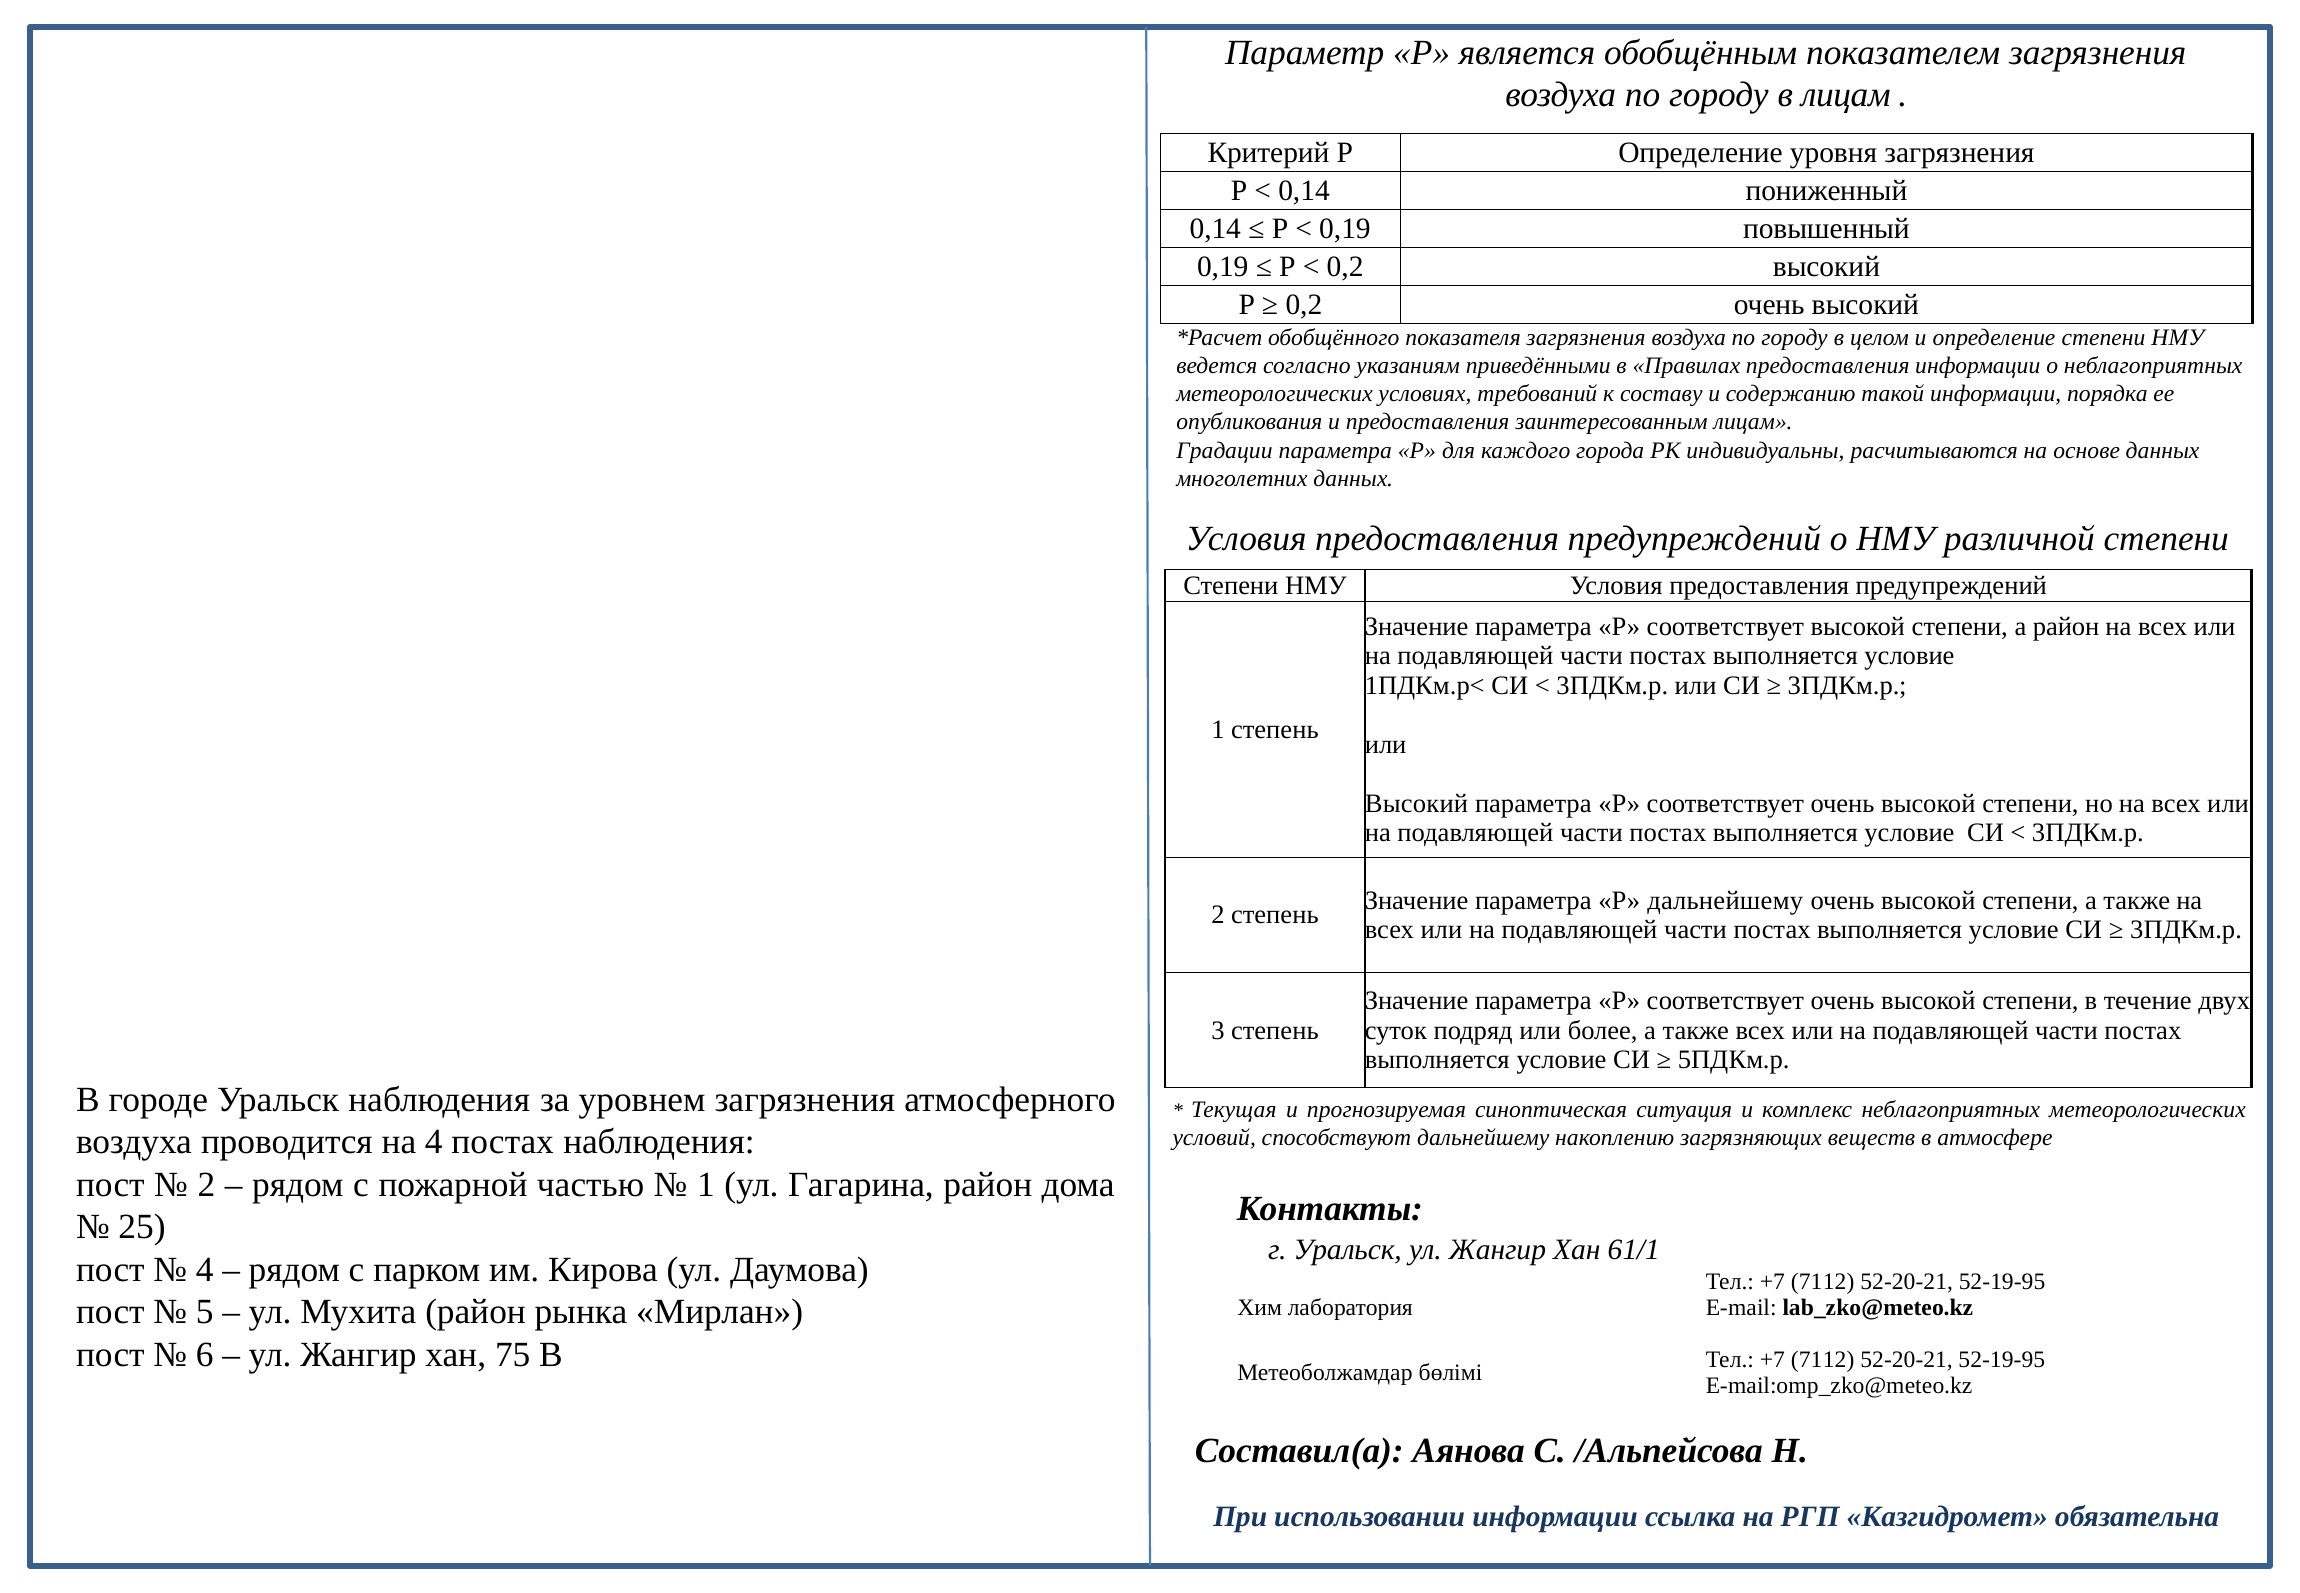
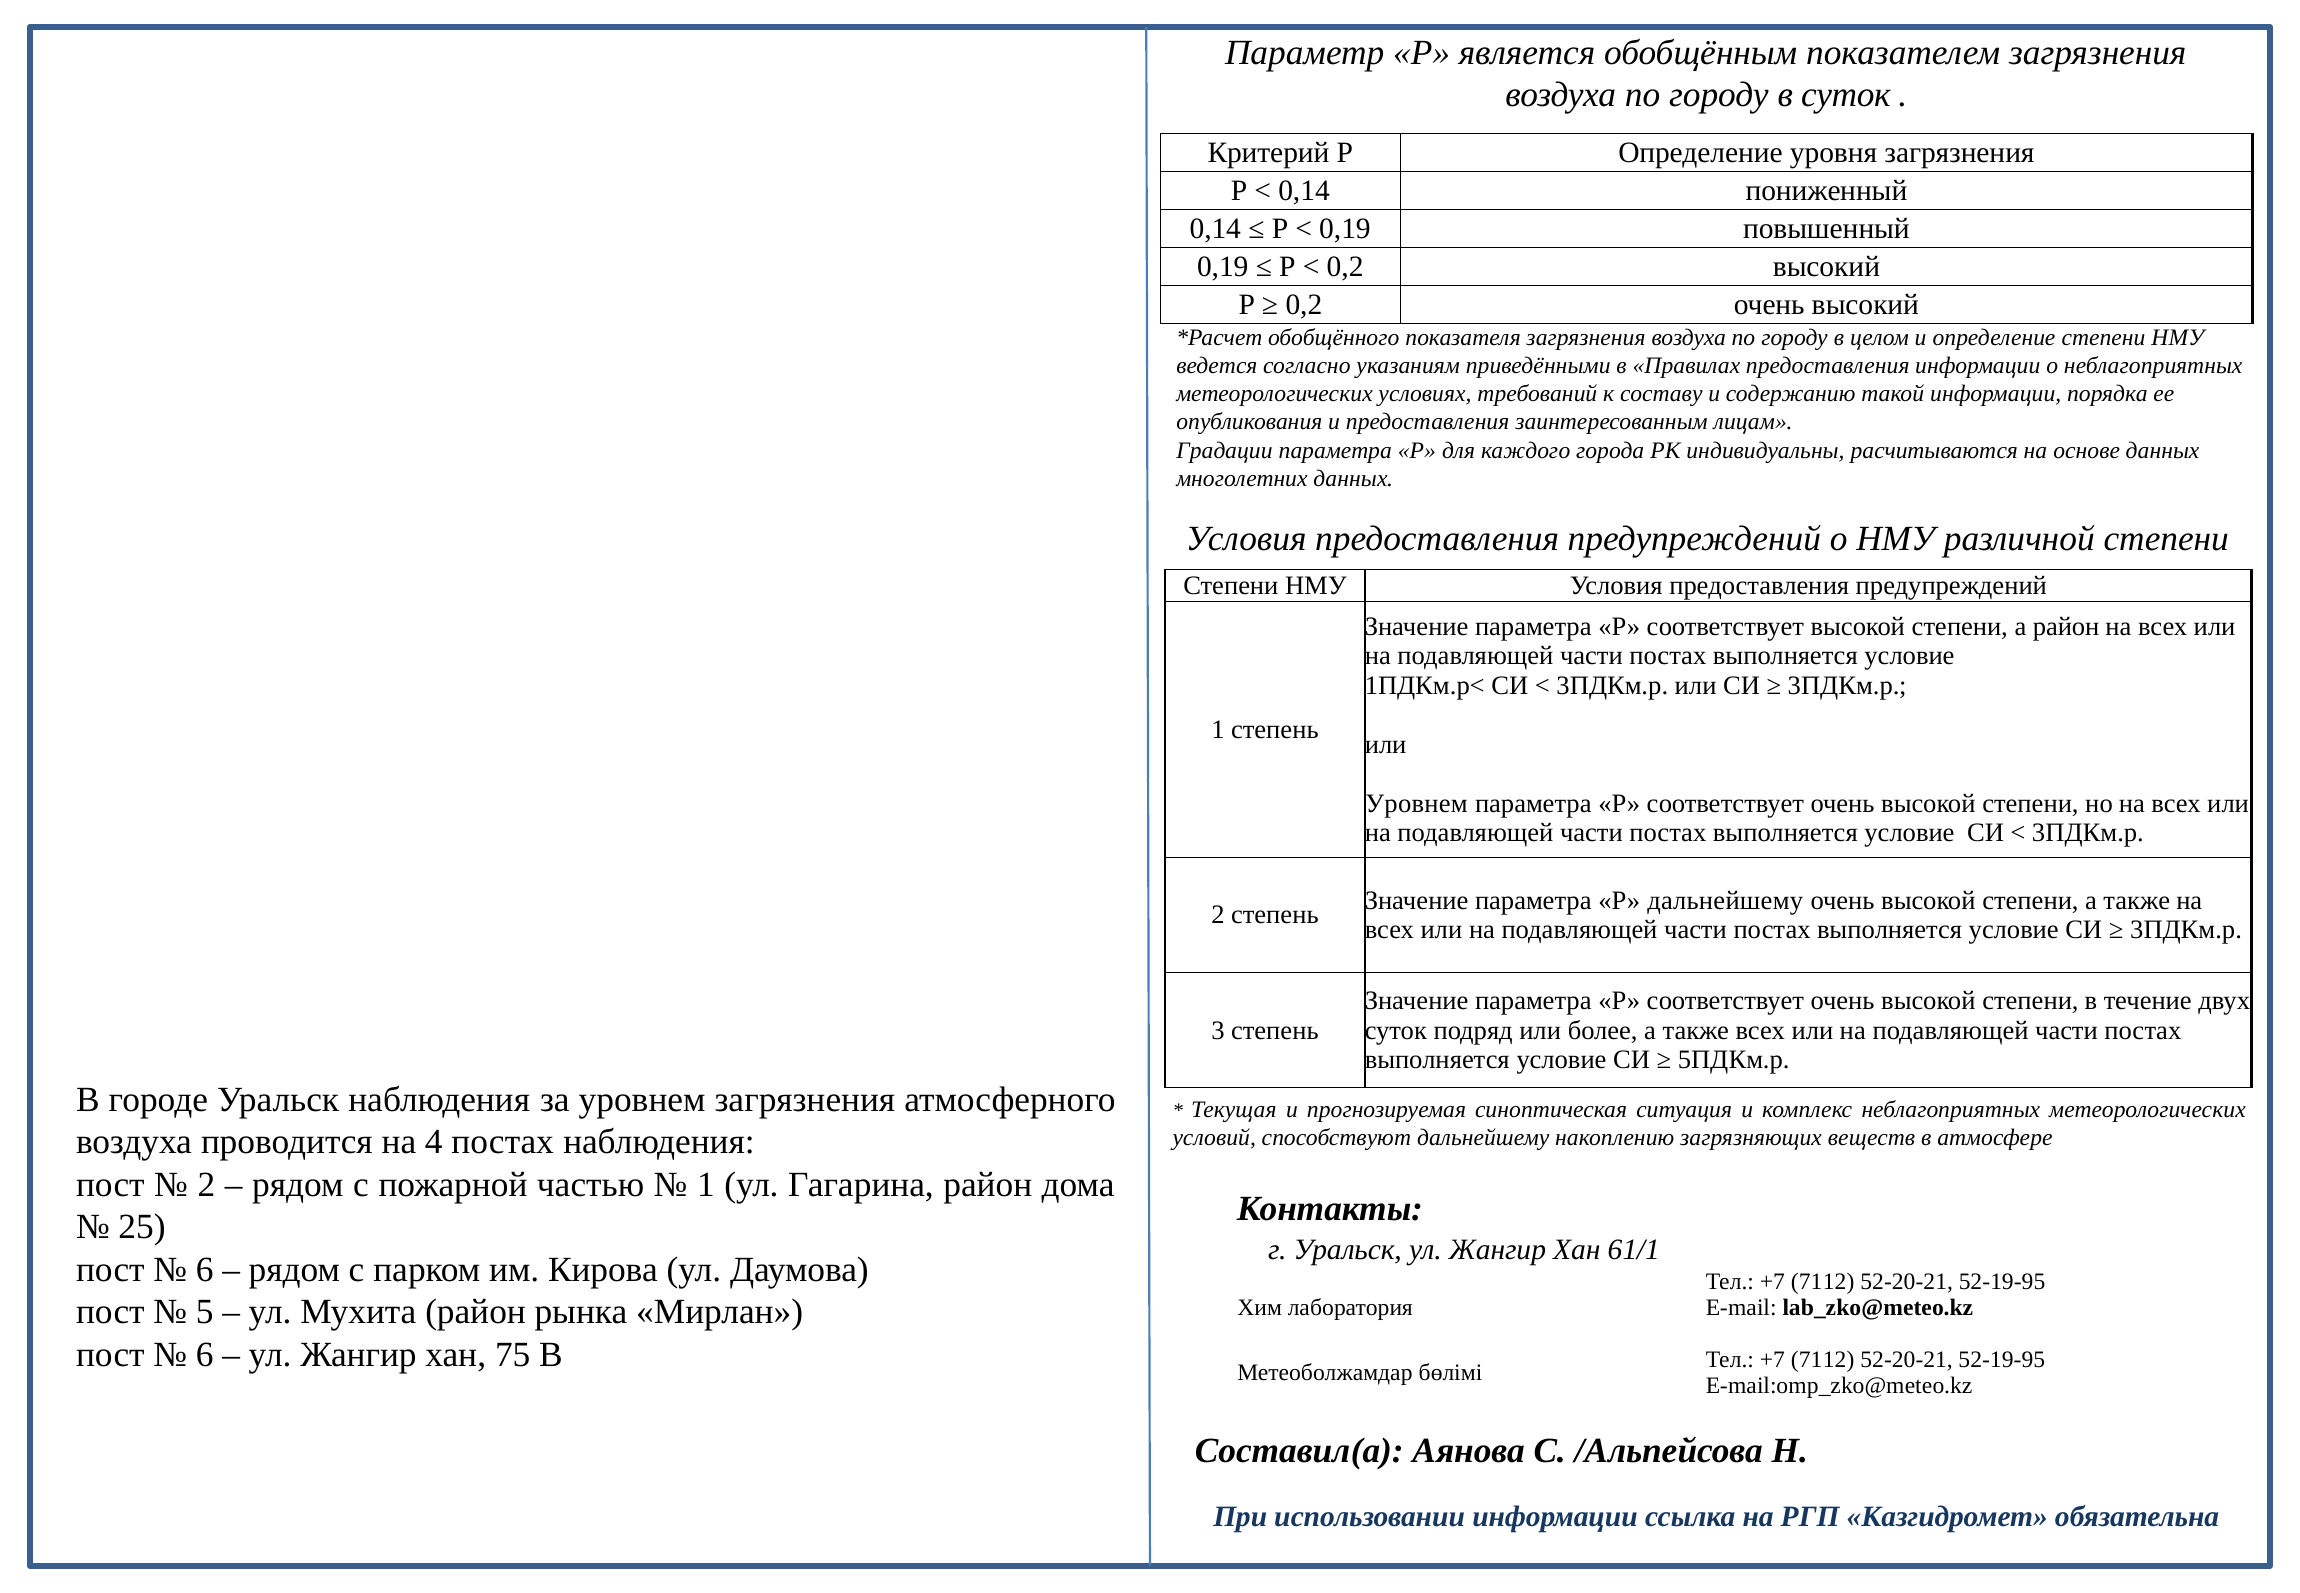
в лицам: лицам -> суток
Высокий at (1417, 803): Высокий -> Уровнем
4 at (205, 1269): 4 -> 6
